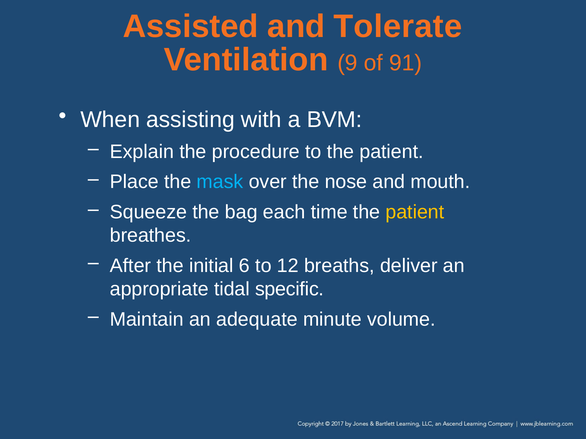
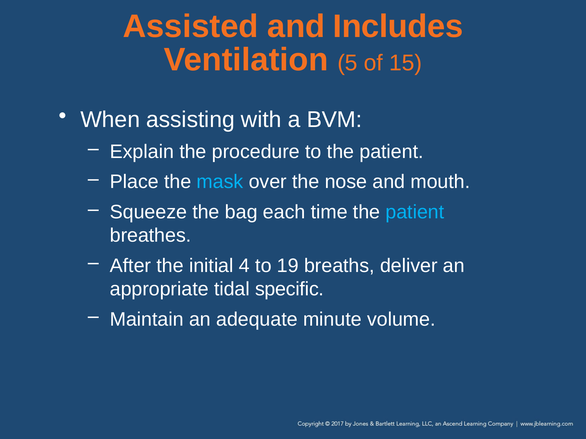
Tolerate: Tolerate -> Includes
9: 9 -> 5
91: 91 -> 15
patient at (415, 212) colour: yellow -> light blue
6: 6 -> 4
12: 12 -> 19
